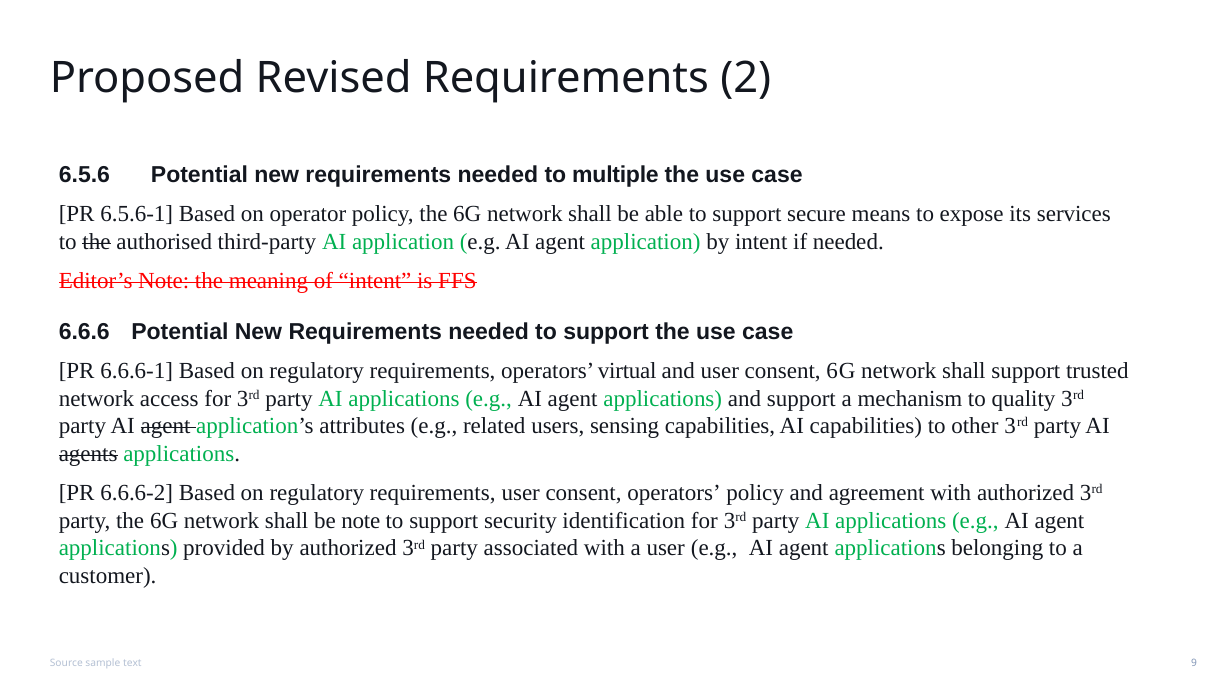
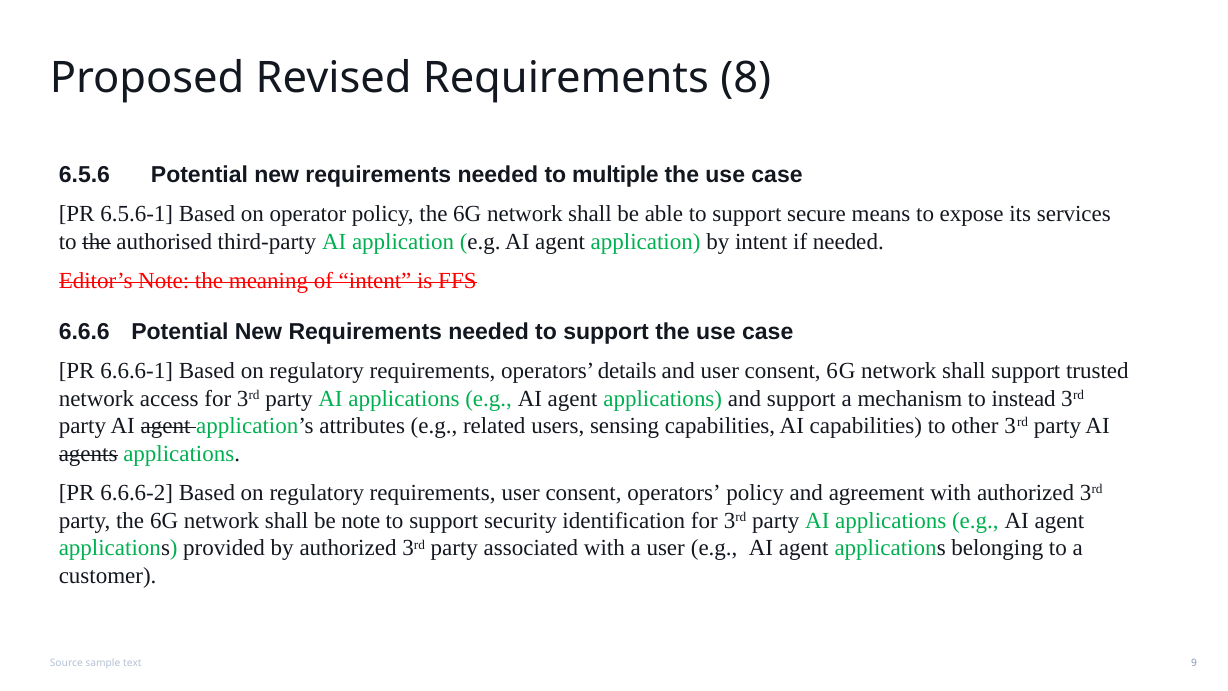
2: 2 -> 8
virtual: virtual -> details
quality: quality -> instead
